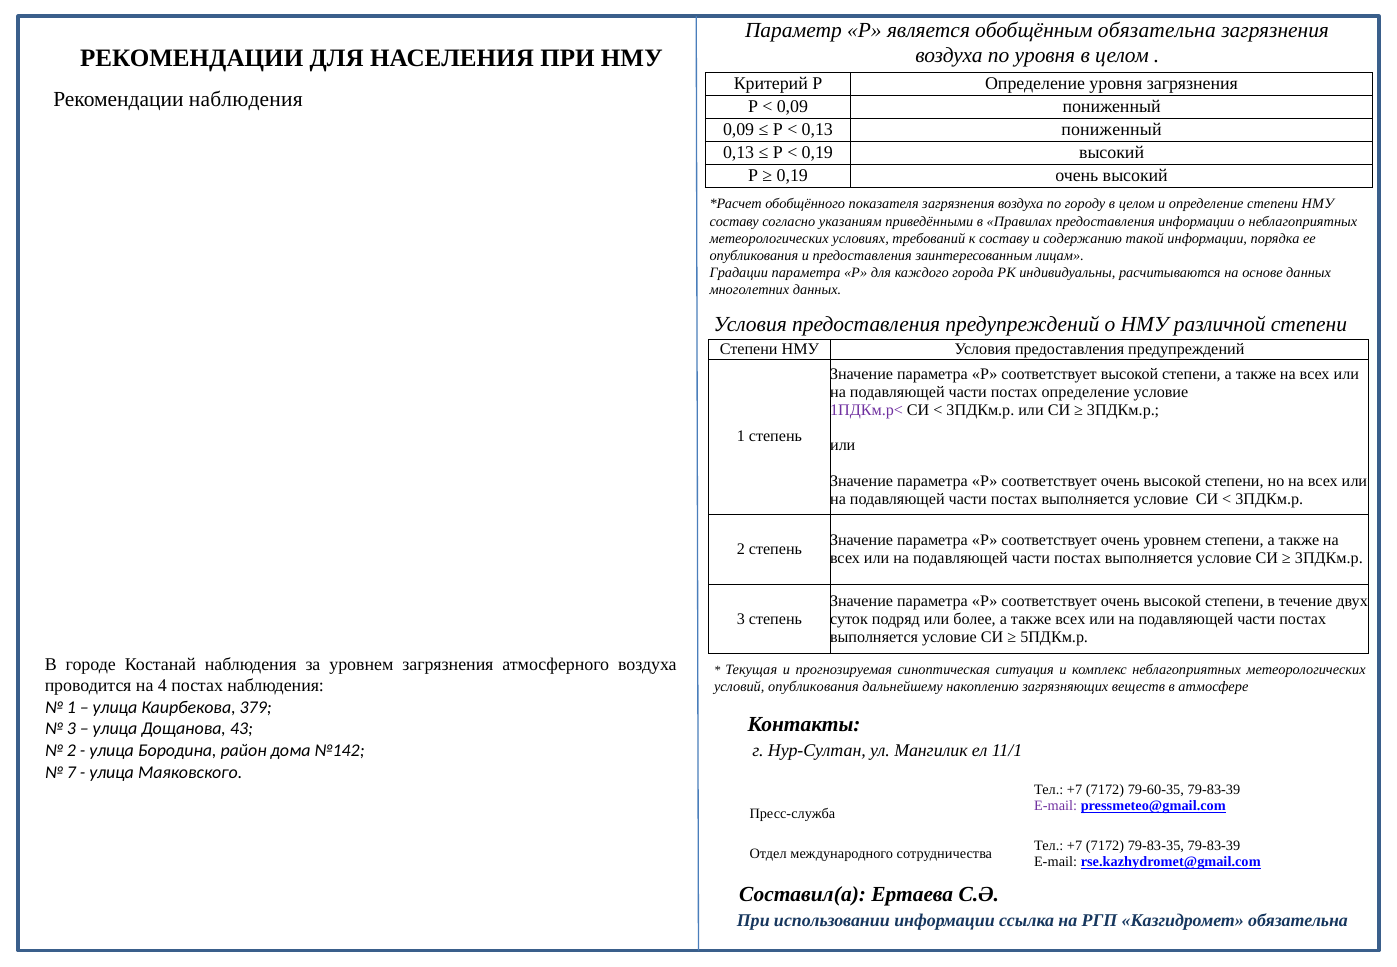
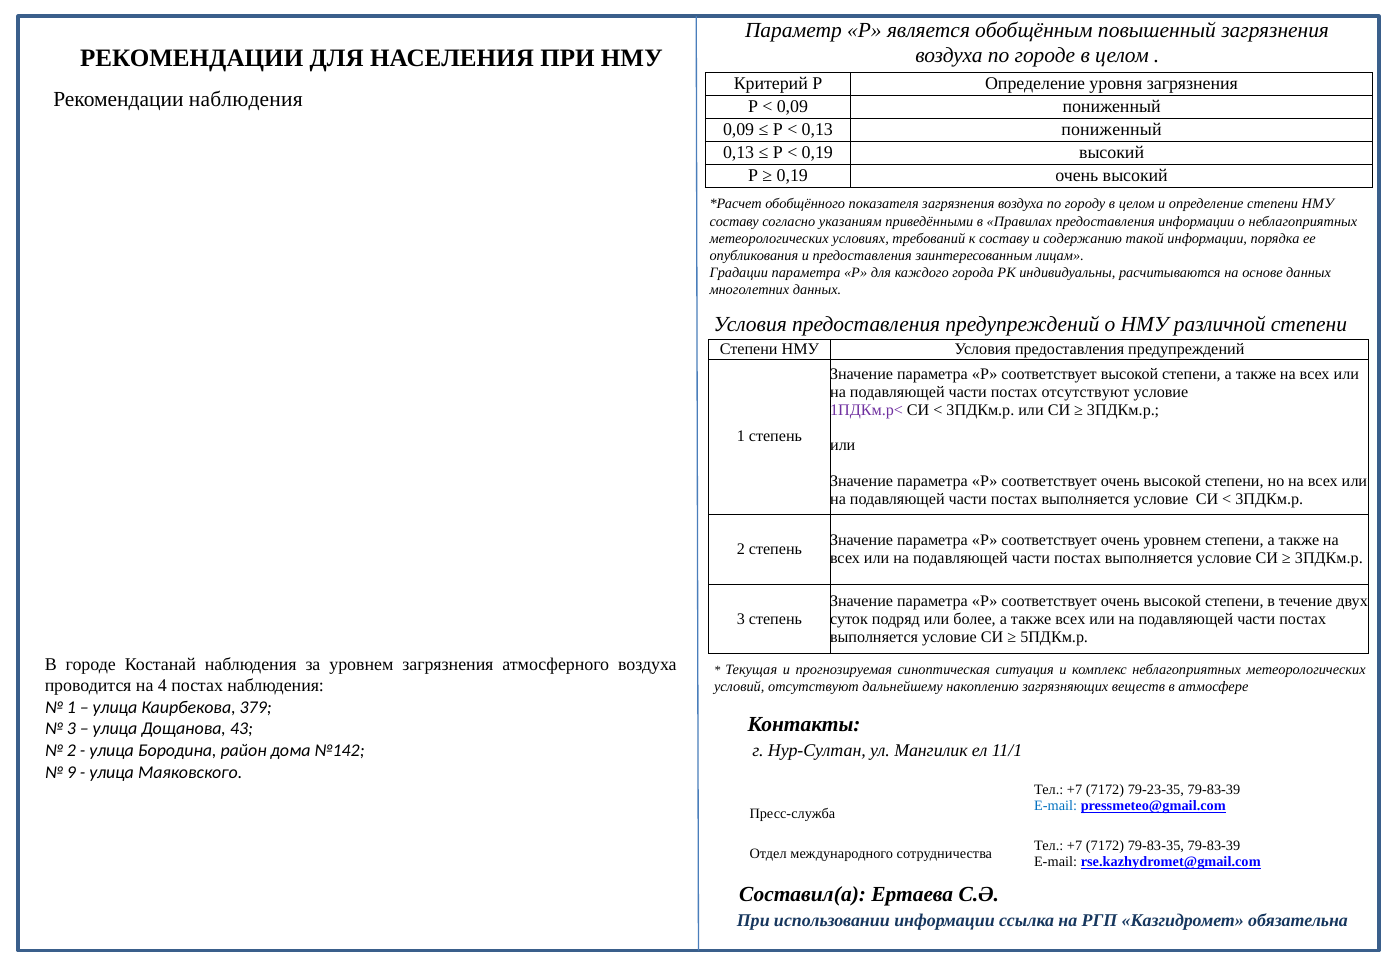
обобщённым обязательна: обязательна -> повышенный
по уровня: уровня -> городе
постах определение: определение -> отсутствуют
условий опубликования: опубликования -> отсутствуют
7: 7 -> 9
79-60-35: 79-60-35 -> 79-23-35
E-mail at (1056, 806) colour: purple -> blue
